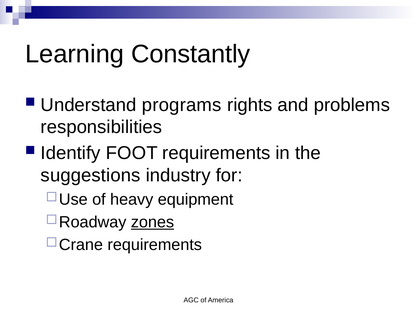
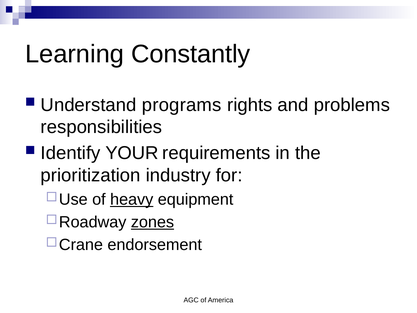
FOOT: FOOT -> YOUR
suggestions: suggestions -> prioritization
heavy underline: none -> present
requirements at (155, 245): requirements -> endorsement
